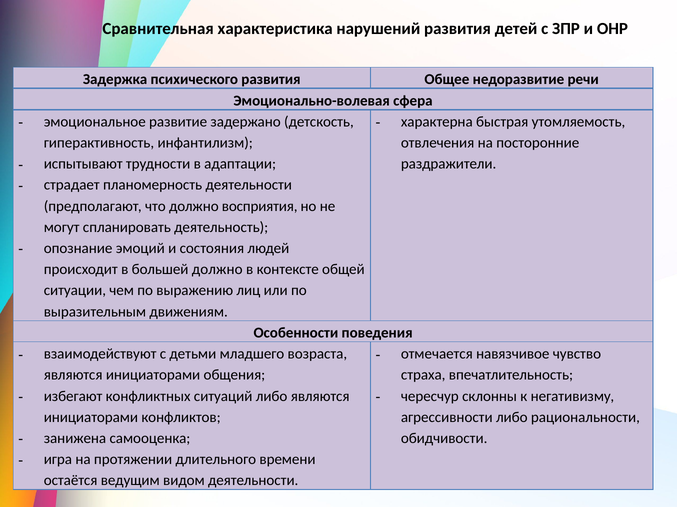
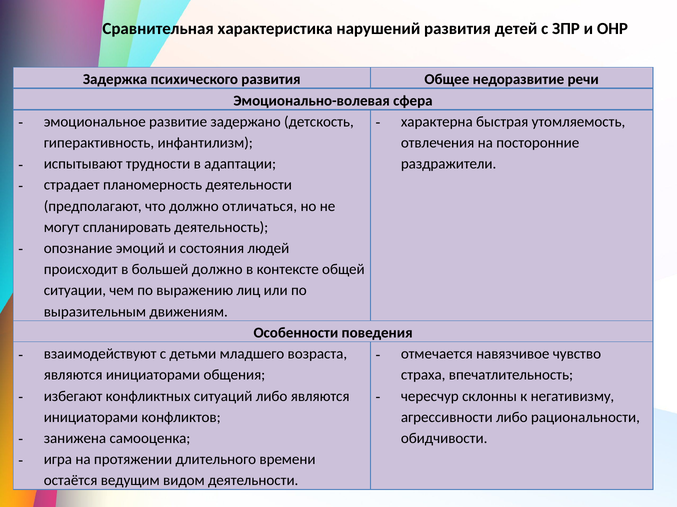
восприятия: восприятия -> отличаться
